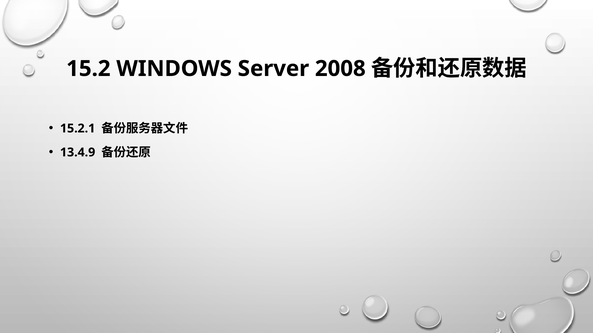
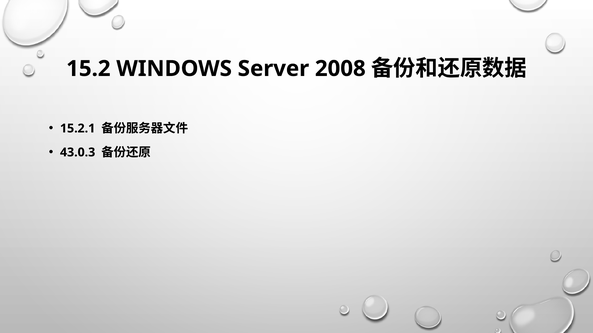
13.4.9: 13.4.9 -> 43.0.3
